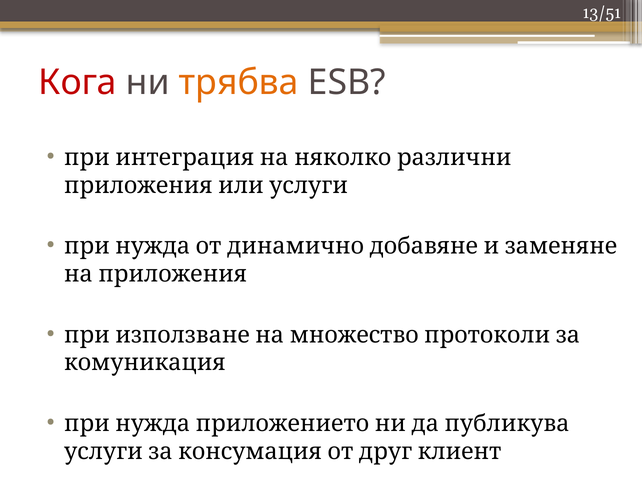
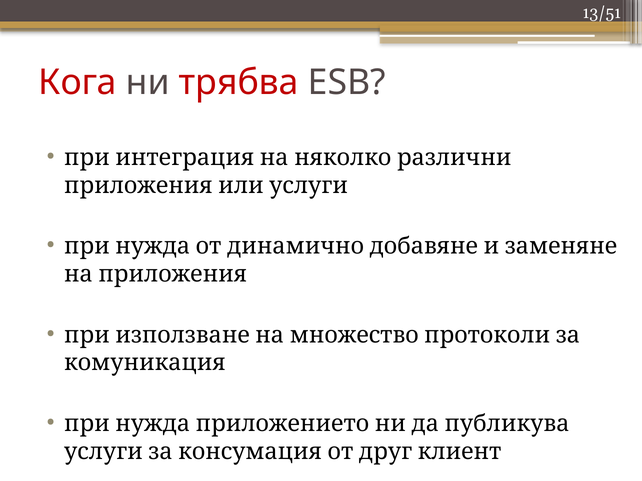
трябва colour: orange -> red
